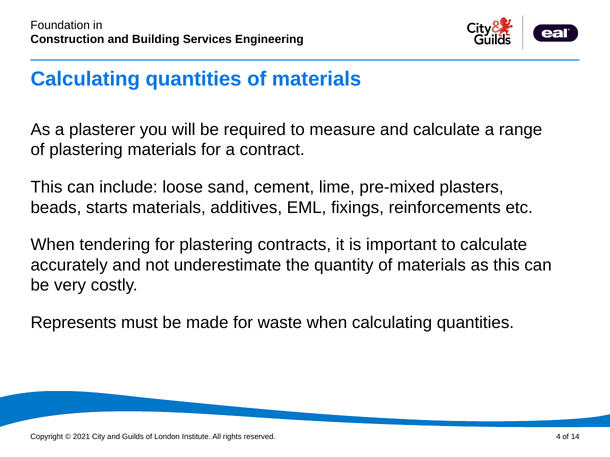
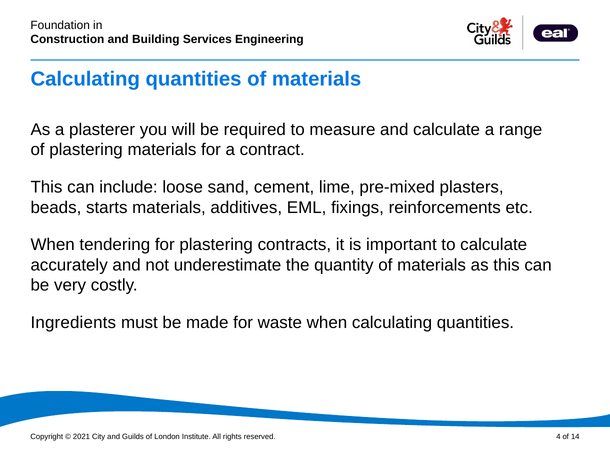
Represents: Represents -> Ingredients
